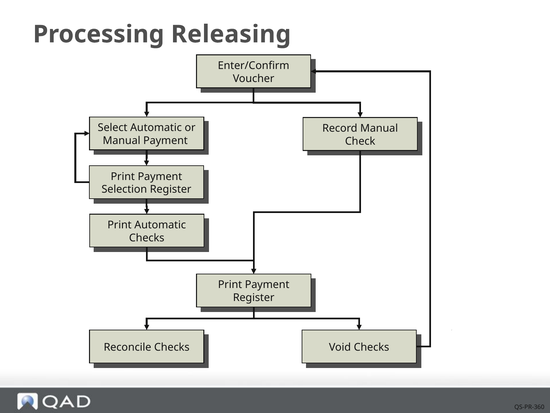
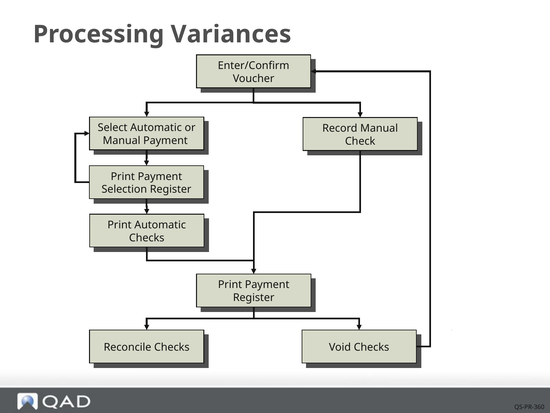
Releasing: Releasing -> Variances
